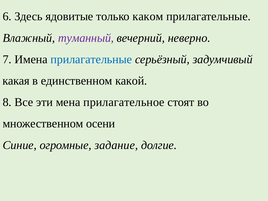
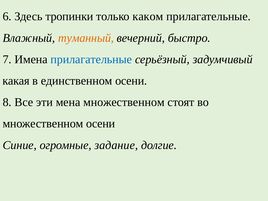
ядовитые: ядовитые -> тропинки
туманный colour: purple -> orange
неверно: неверно -> быстро
единственном какой: какой -> осени
мена прилагательное: прилагательное -> множественном
